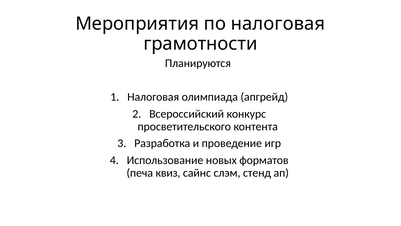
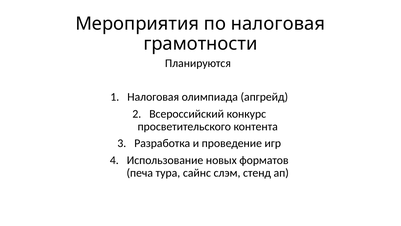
квиз: квиз -> тура
